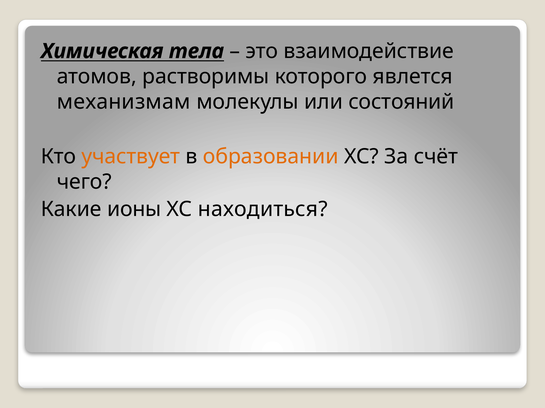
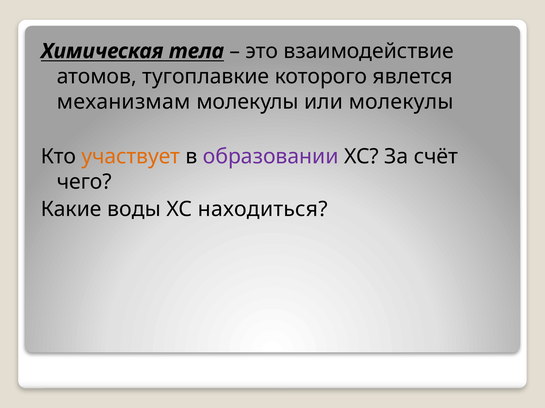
растворимы: растворимы -> тугоплавкие
или состояний: состояний -> молекулы
образовании colour: orange -> purple
ионы: ионы -> воды
